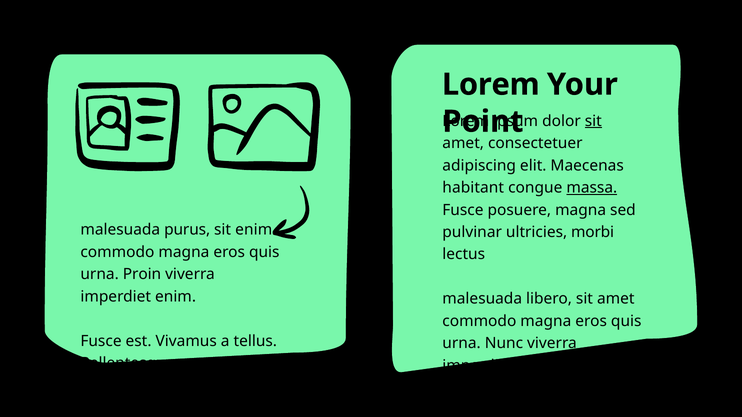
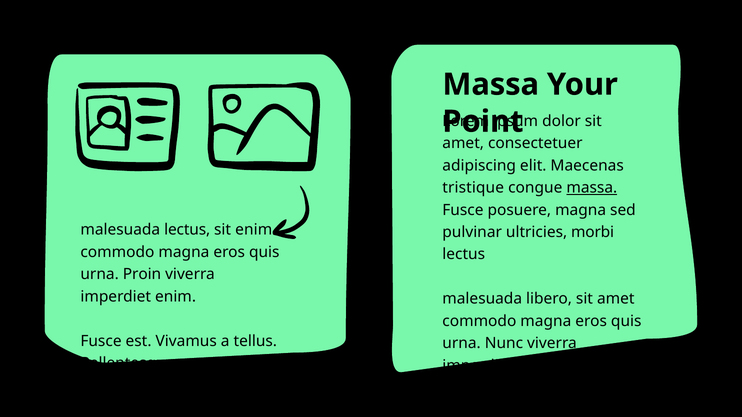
Lorem at (491, 85): Lorem -> Massa
sit at (593, 121) underline: present -> none
habitant: habitant -> tristique
malesuada purus: purus -> lectus
